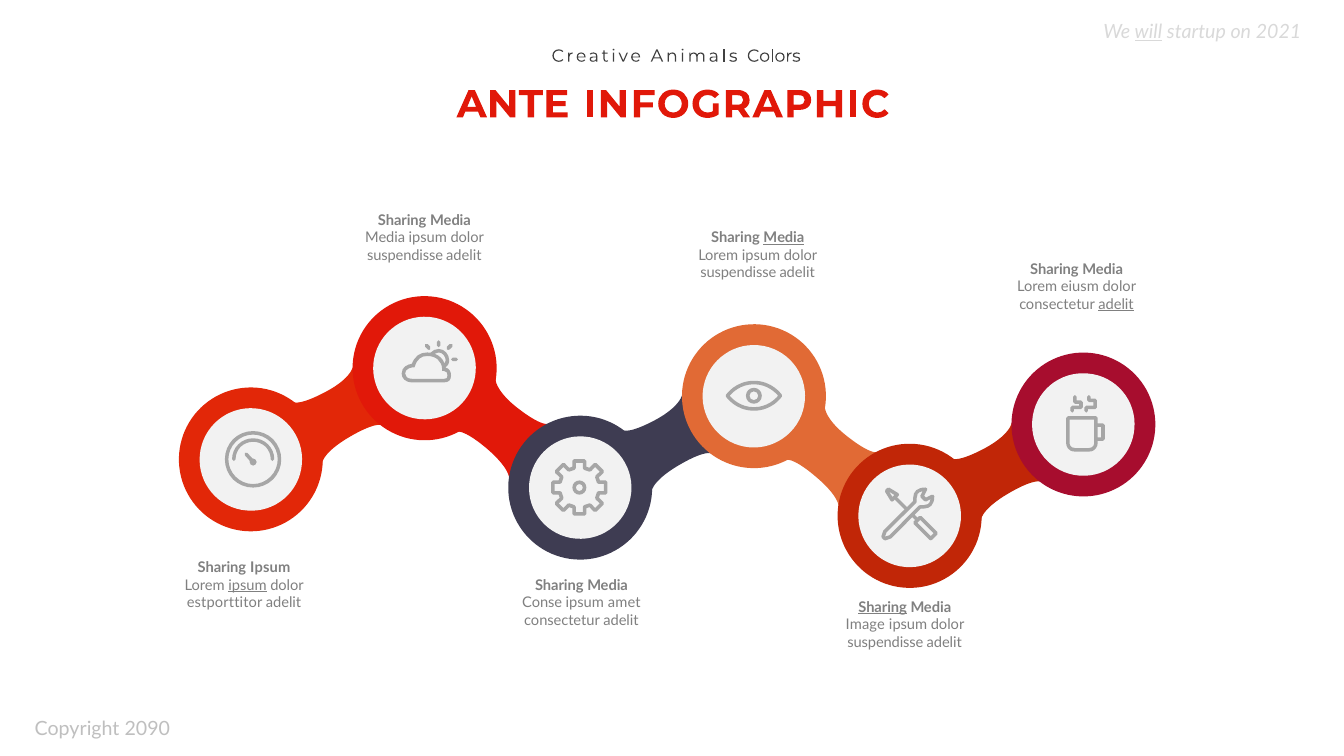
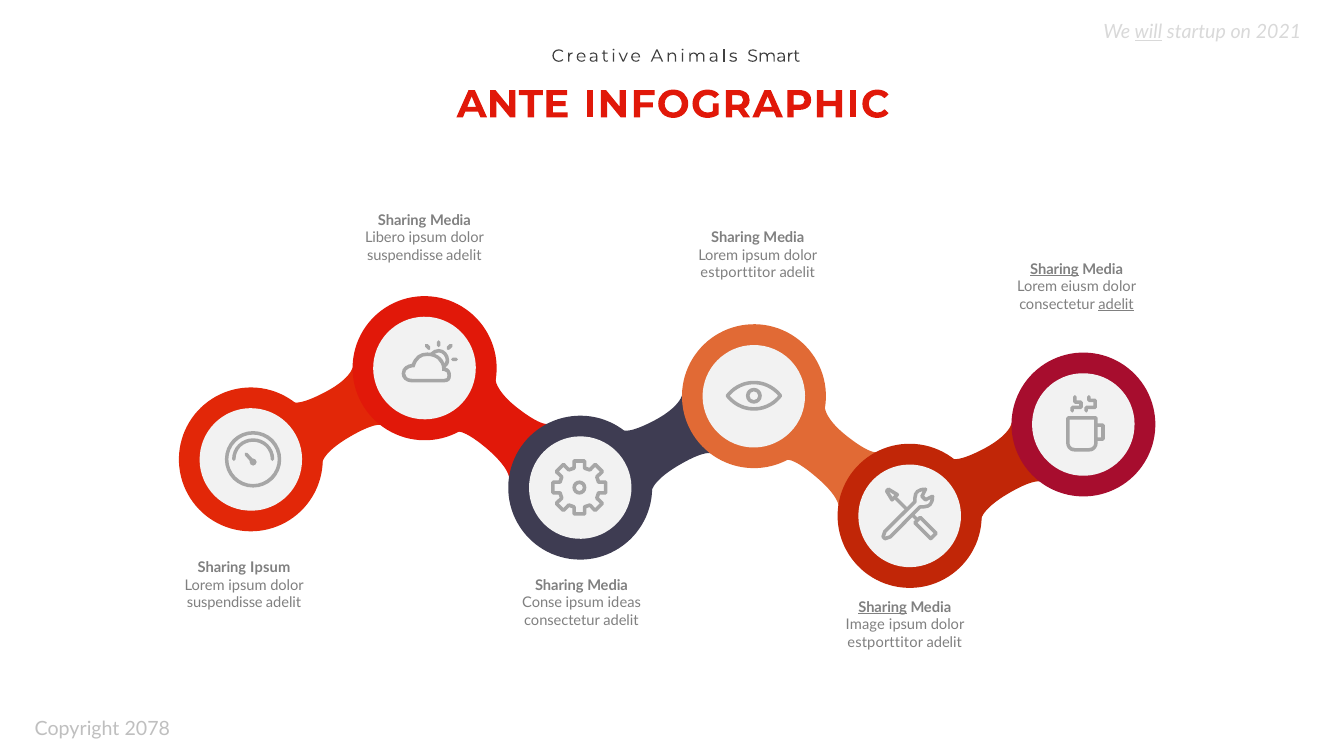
Colors: Colors -> Smart
Media at (385, 238): Media -> Libero
Media at (784, 238) underline: present -> none
Sharing at (1054, 269) underline: none -> present
suspendisse at (738, 273): suspendisse -> estporttitor
ipsum at (247, 585) underline: present -> none
estporttitor at (225, 603): estporttitor -> suspendisse
amet: amet -> ideas
suspendisse at (885, 643): suspendisse -> estporttitor
2090: 2090 -> 2078
